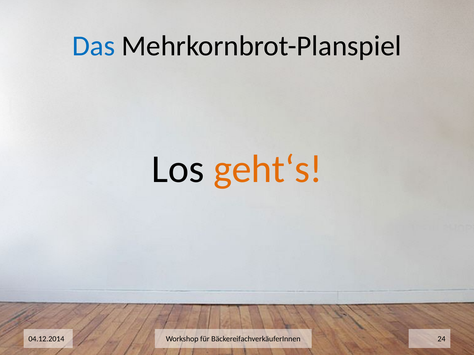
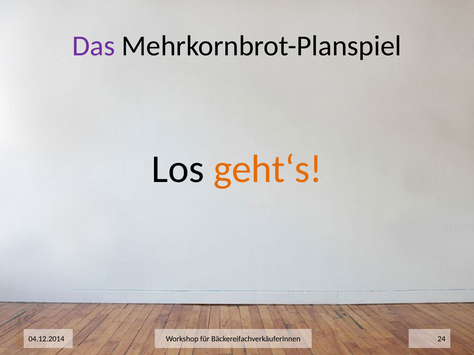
Das colour: blue -> purple
